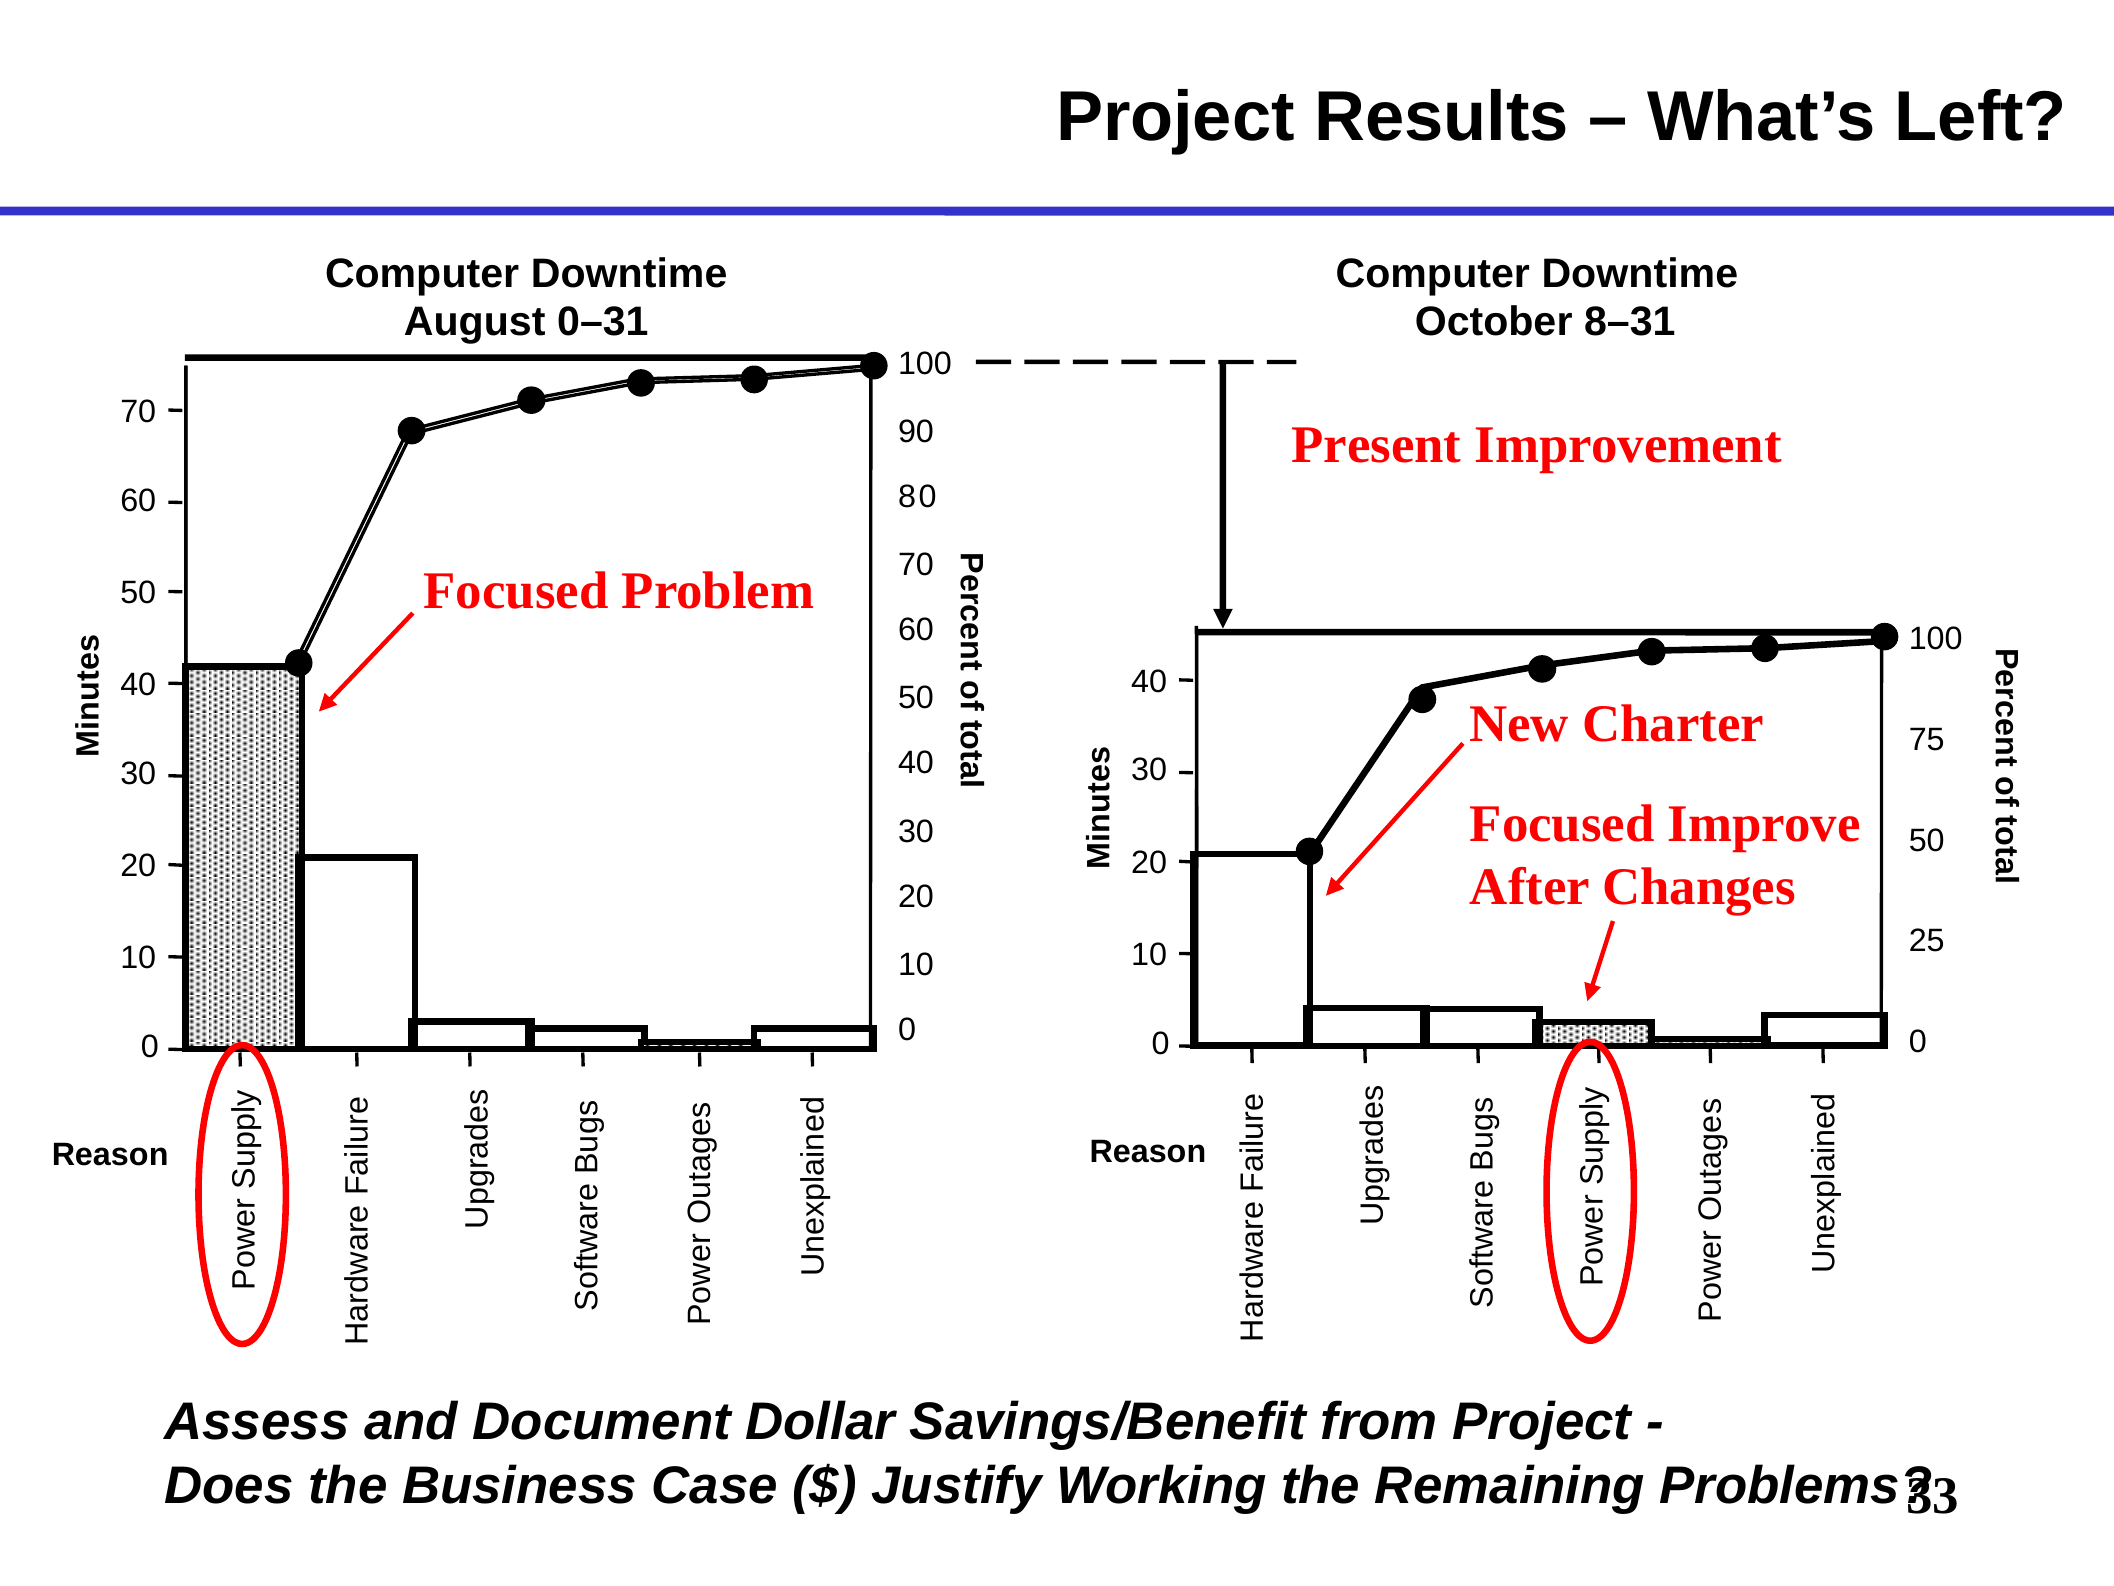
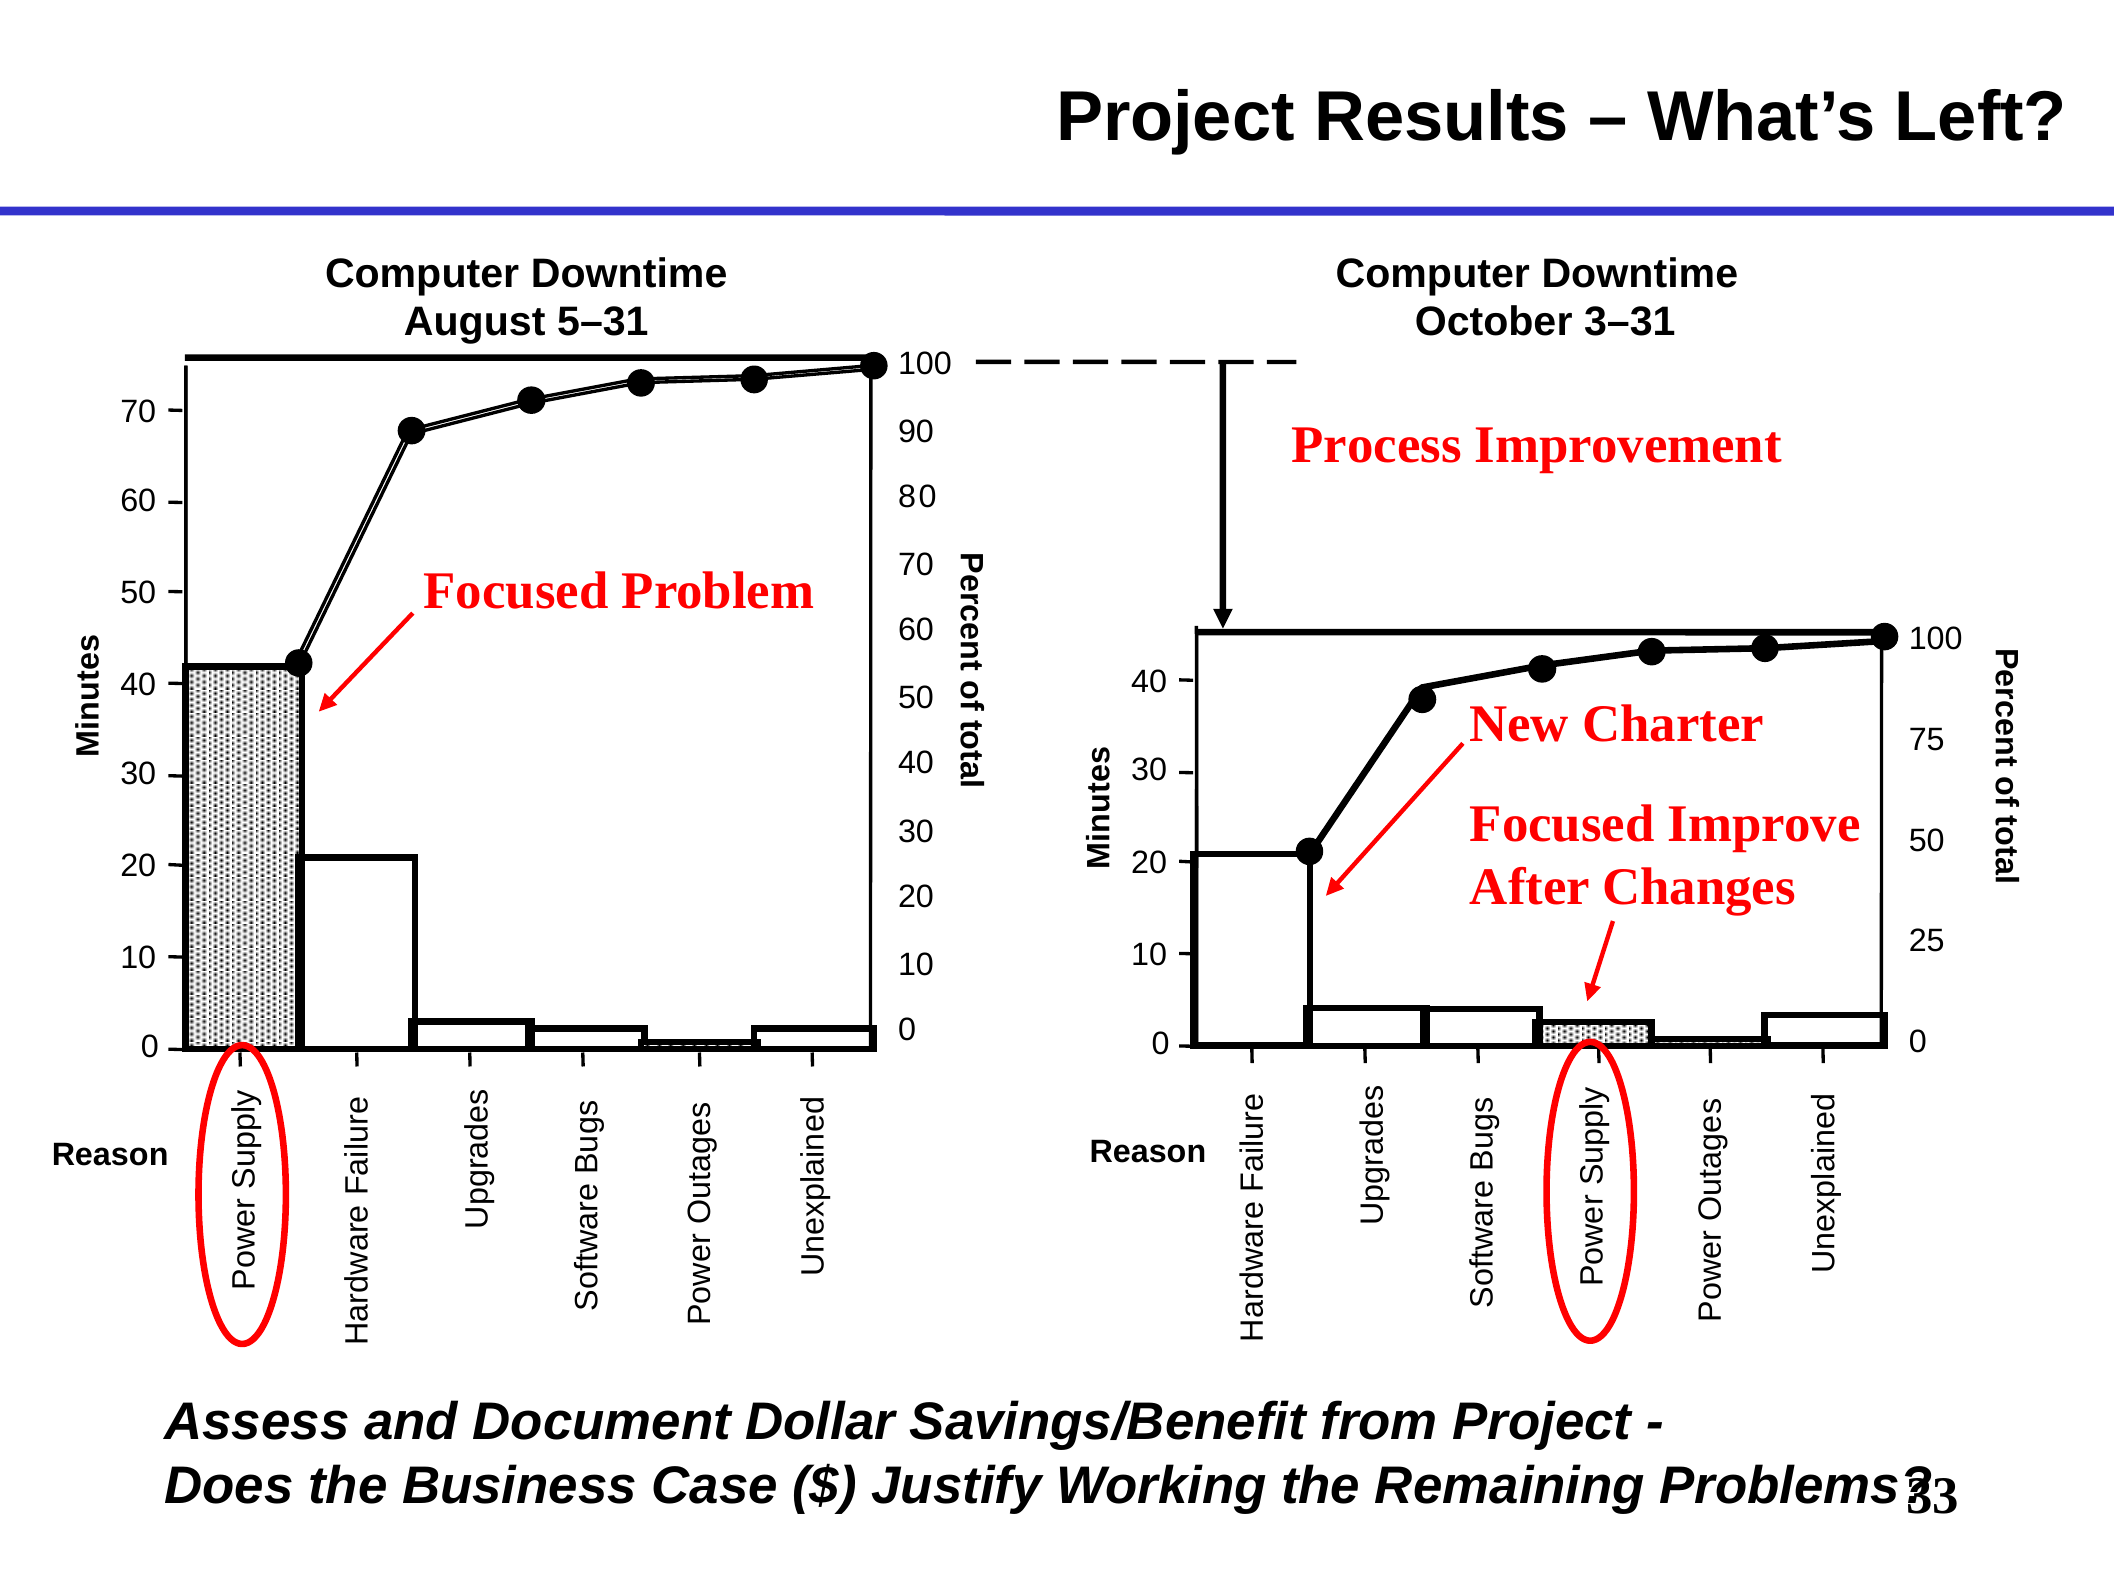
0–31: 0–31 -> 5–31
8–31: 8–31 -> 3–31
Present: Present -> Process
